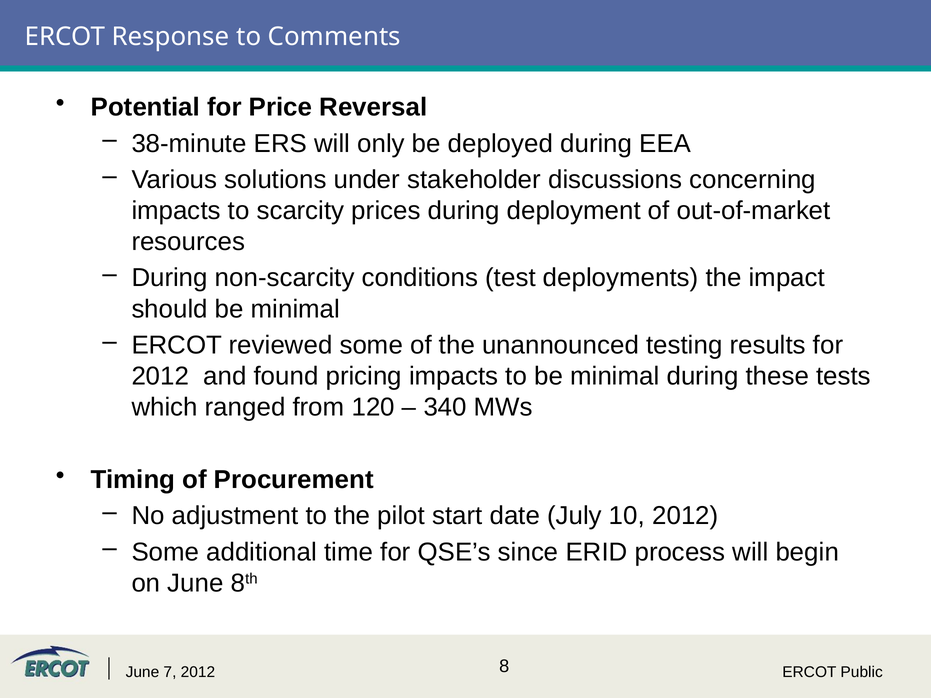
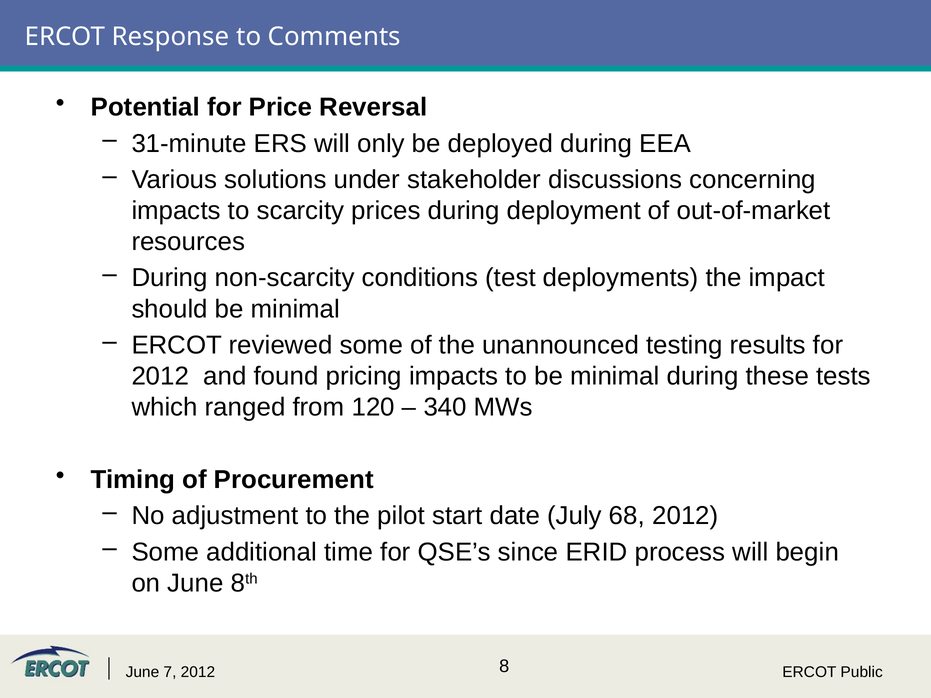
38-minute: 38-minute -> 31-minute
10: 10 -> 68
